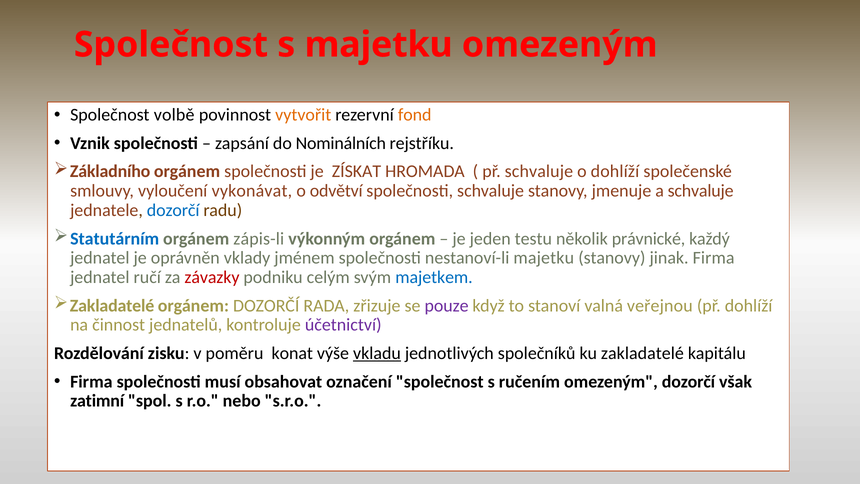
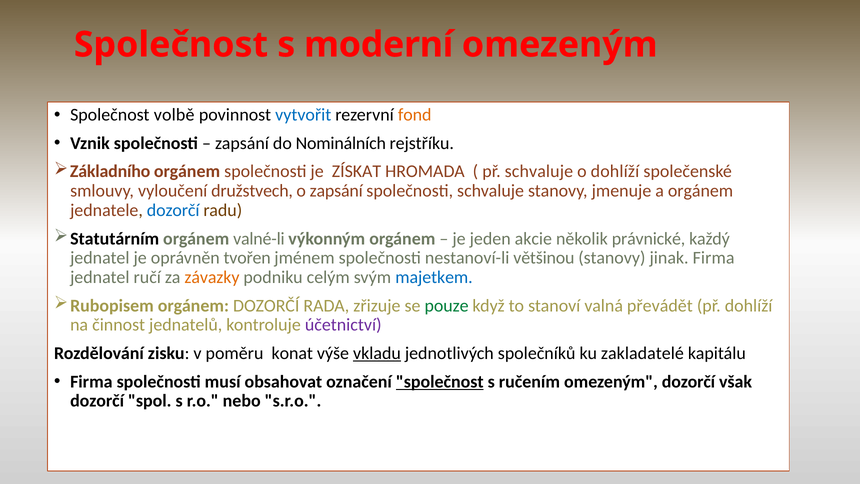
s majetku: majetku -> moderní
vytvořit colour: orange -> blue
vykonávat: vykonávat -> družstvech
o odvětví: odvětví -> zapsání
a schvaluje: schvaluje -> orgánem
Statutárním colour: blue -> black
zápis-li: zápis-li -> valné-li
testu: testu -> akcie
vklady: vklady -> tvořen
nestanoví-li majetku: majetku -> většinou
závazky colour: red -> orange
Zakladatelé at (112, 306): Zakladatelé -> Rubopisem
pouze colour: purple -> green
veřejnou: veřejnou -> převádět
společnost at (440, 381) underline: none -> present
zatimní at (97, 401): zatimní -> dozorčí
